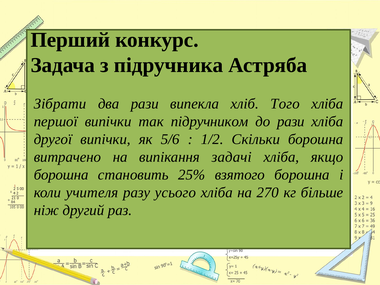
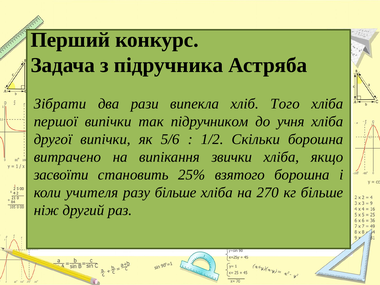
до рази: рази -> учня
задачі: задачі -> звички
борошна at (61, 175): борошна -> засвоїти
разу усього: усього -> більше
